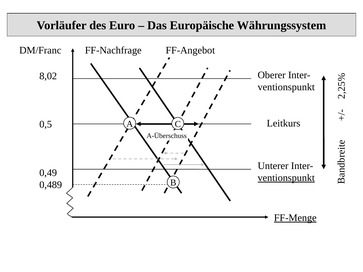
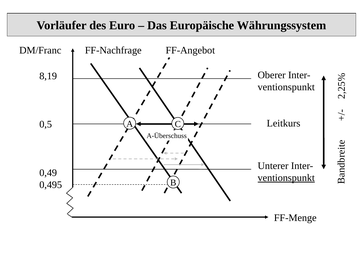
8,02: 8,02 -> 8,19
0,489: 0,489 -> 0,495
FF-Menge underline: present -> none
